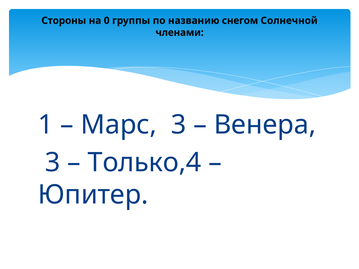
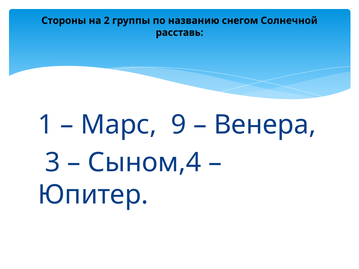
0: 0 -> 2
членами: членами -> расставь
Марс 3: 3 -> 9
Только,4: Только,4 -> Сыном,4
